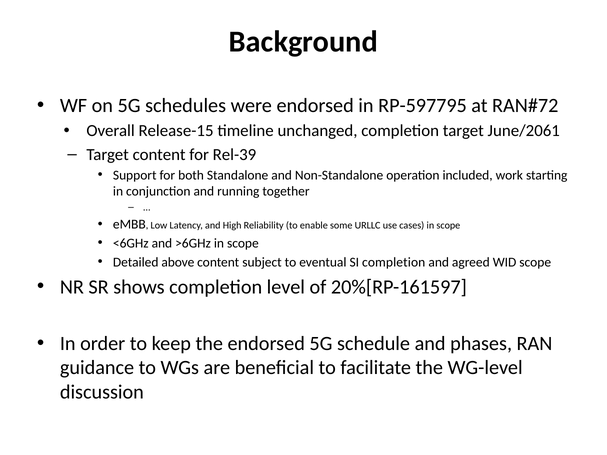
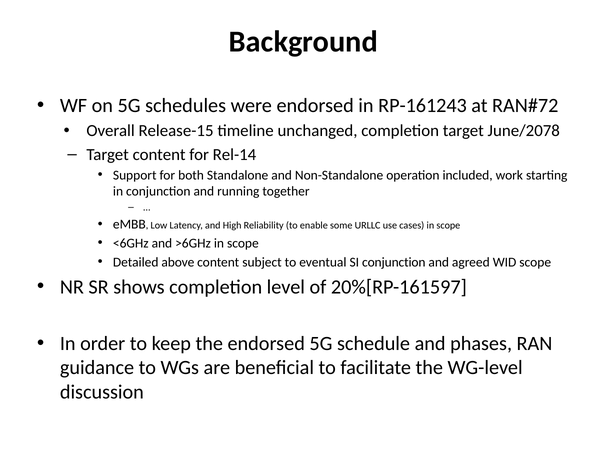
RP-597795: RP-597795 -> RP-161243
June/2061: June/2061 -> June/2078
Rel-39: Rel-39 -> Rel-14
SI completion: completion -> conjunction
